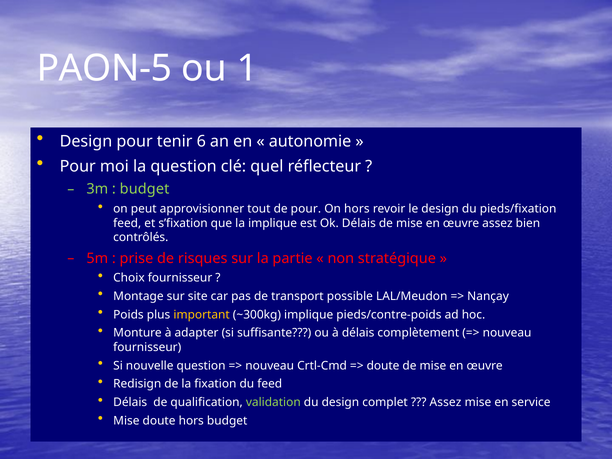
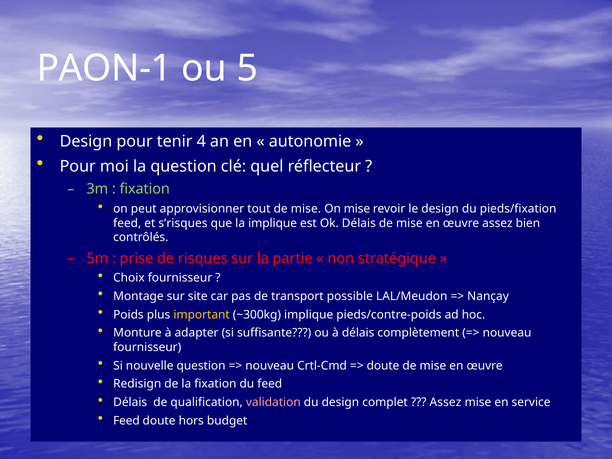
PAON-5: PAON-5 -> PAON-1
1: 1 -> 5
6: 6 -> 4
budget at (145, 189): budget -> fixation
tout de pour: pour -> mise
On hors: hors -> mise
s’fixation: s’fixation -> s’risques
validation colour: light green -> pink
Mise at (126, 421): Mise -> Feed
